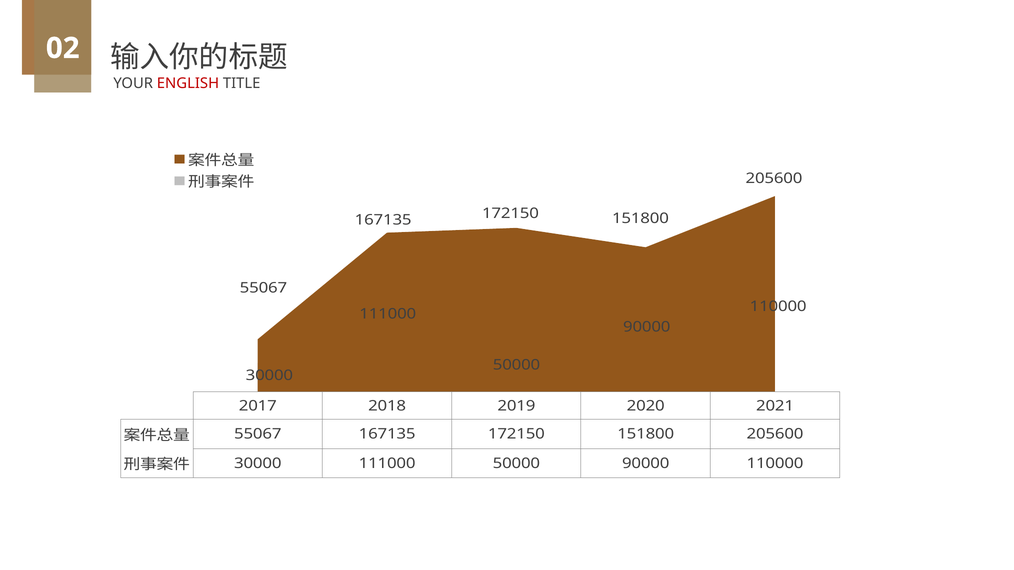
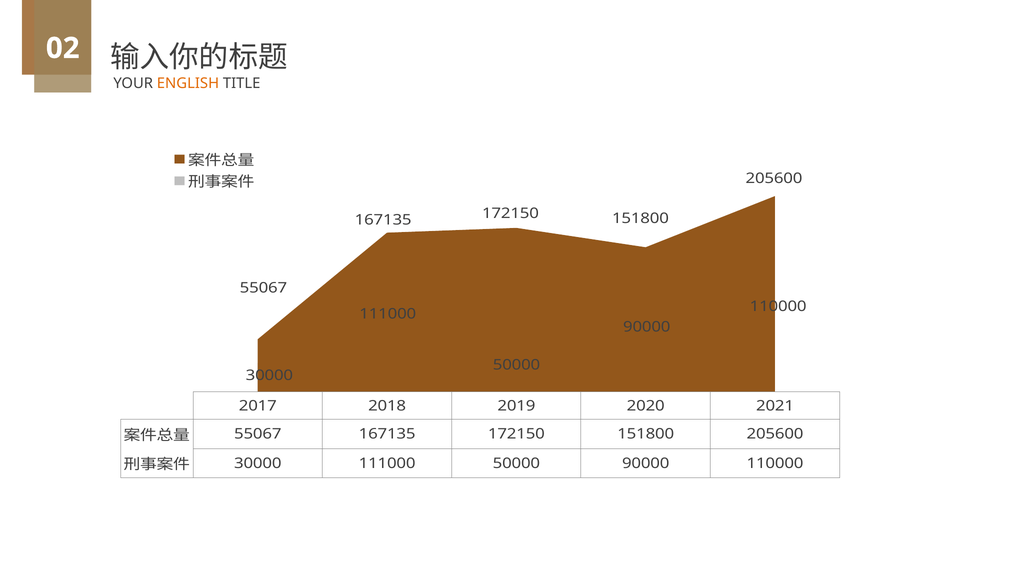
ENGLISH colour: red -> orange
